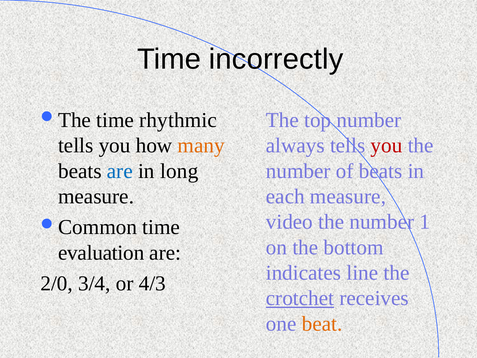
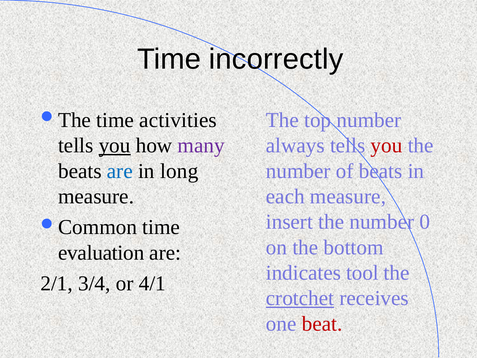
rhythmic: rhythmic -> activities
you at (115, 145) underline: none -> present
many colour: orange -> purple
video: video -> insert
1: 1 -> 0
line: line -> tool
2/0: 2/0 -> 2/1
4/3: 4/3 -> 4/1
beat colour: orange -> red
